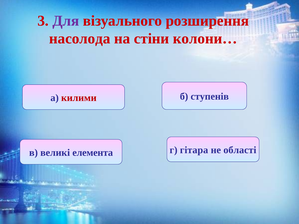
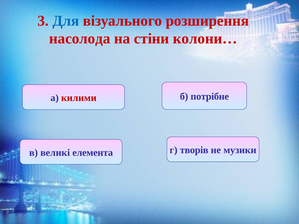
Для colour: purple -> blue
ступенів: ступенів -> потрібне
гітара: гітара -> творів
області: області -> музики
